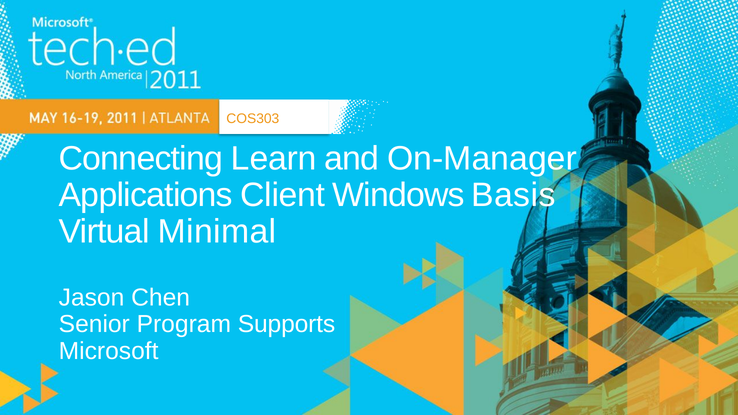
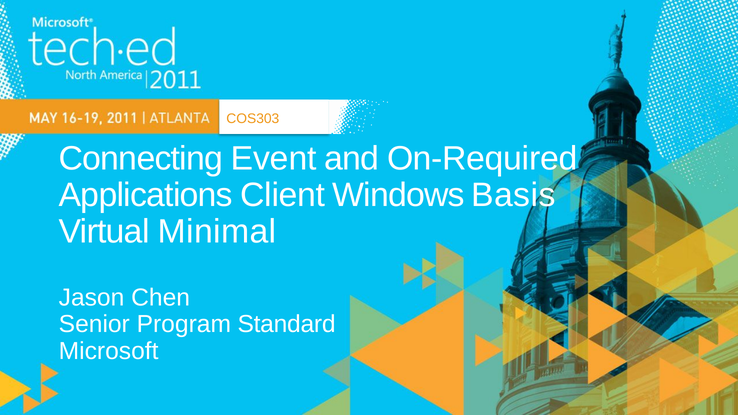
Learn: Learn -> Event
On-Manager: On-Manager -> On-Required
Supports: Supports -> Standard
